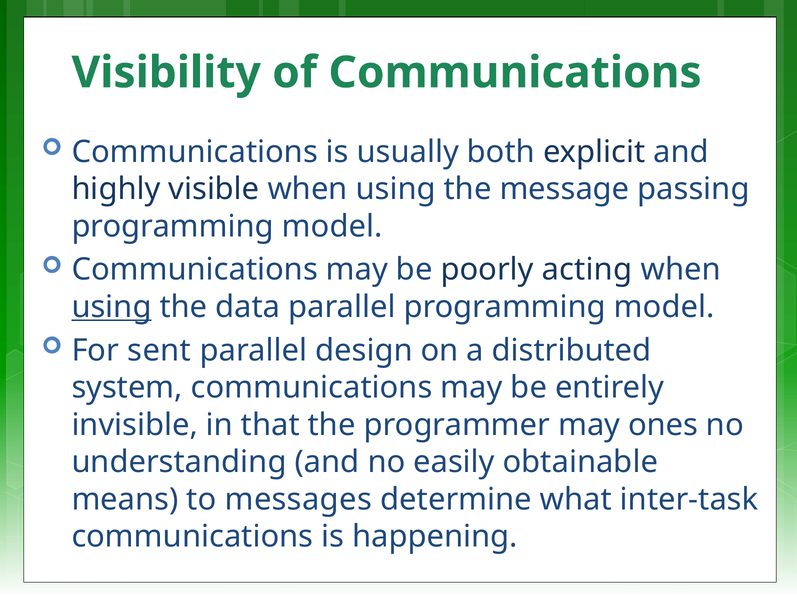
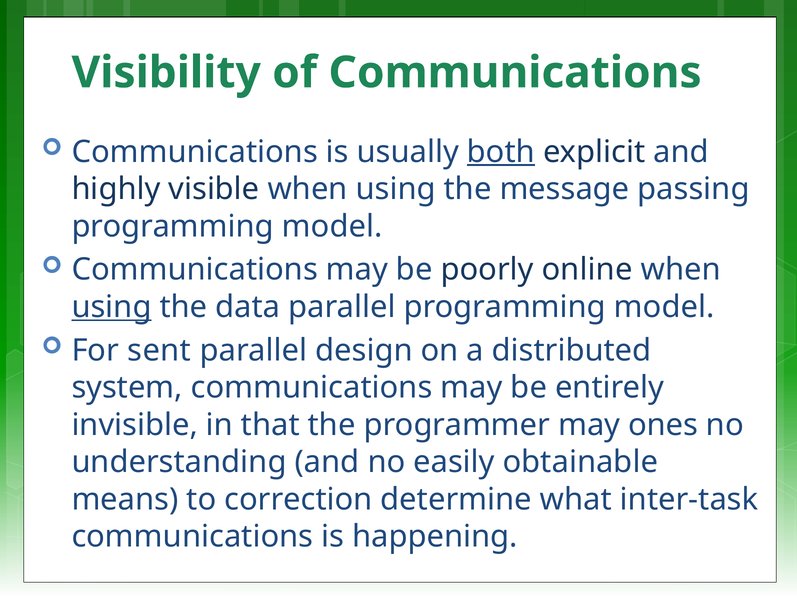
both underline: none -> present
acting: acting -> online
messages: messages -> correction
